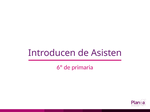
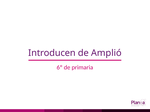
Asisten: Asisten -> Amplió
